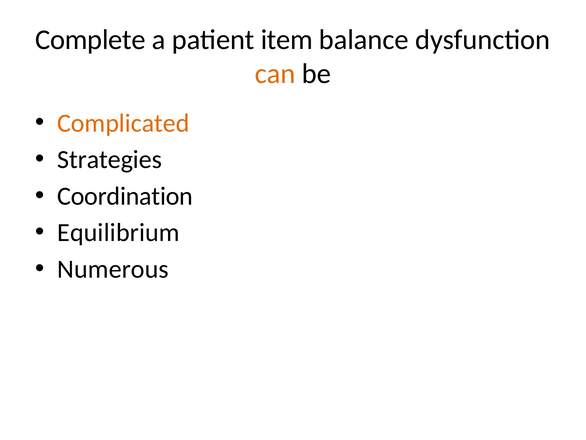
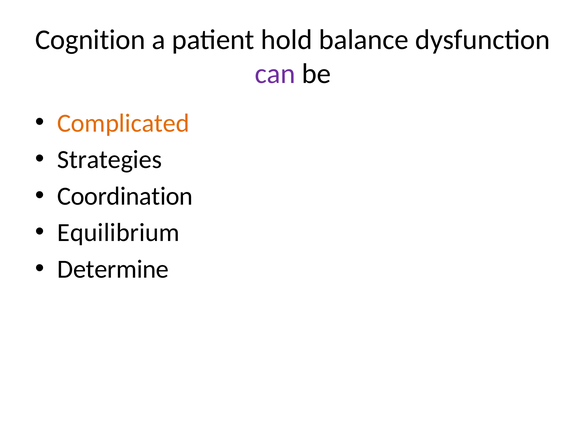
Complete: Complete -> Cognition
item: item -> hold
can colour: orange -> purple
Numerous: Numerous -> Determine
